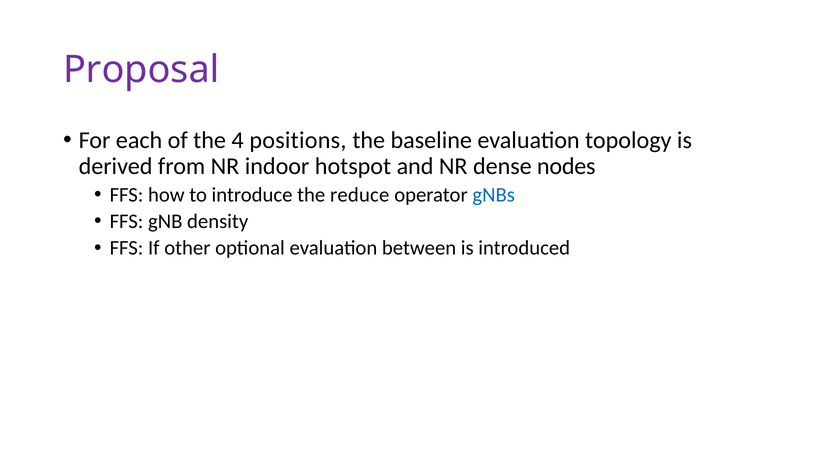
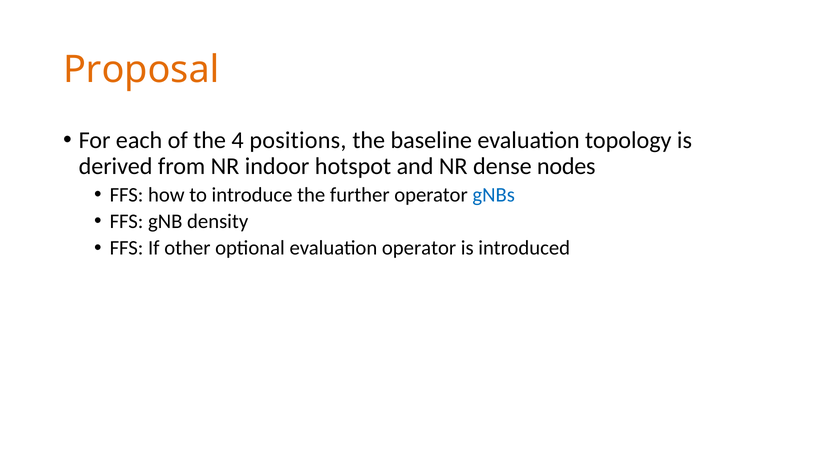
Proposal colour: purple -> orange
reduce: reduce -> further
evaluation between: between -> operator
